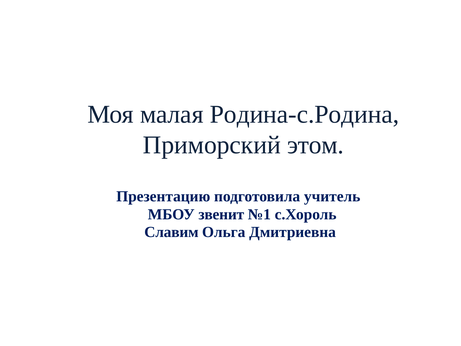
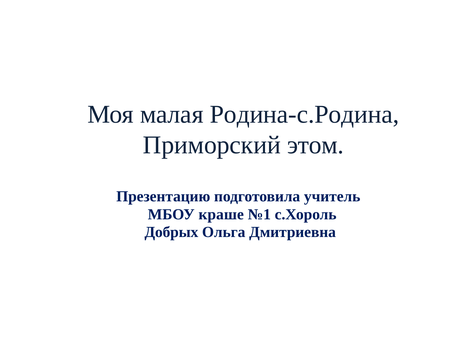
звенит: звенит -> краше
Славим: Славим -> Добрых
